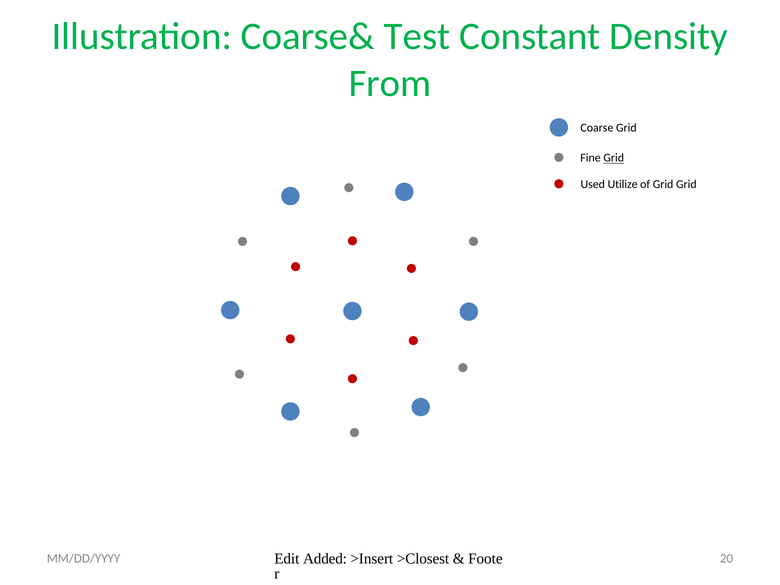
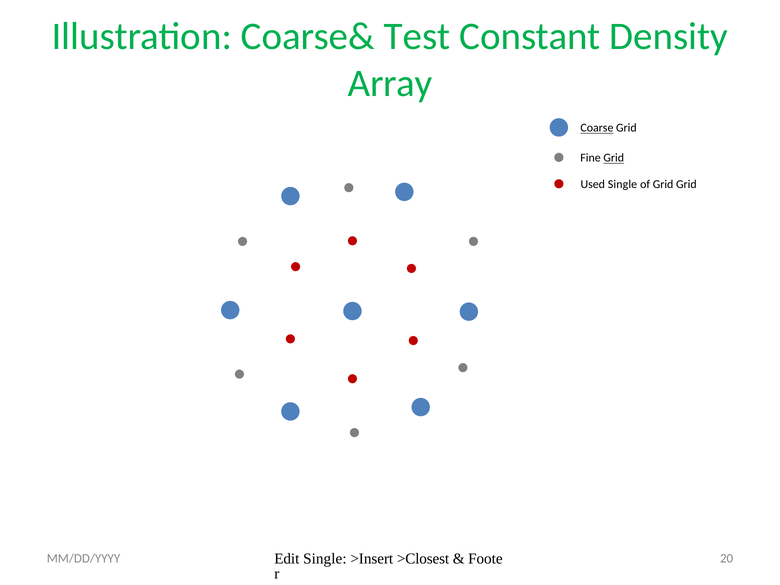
From: From -> Array
Coarse underline: none -> present
Used Utilize: Utilize -> Single
Edit Added: Added -> Single
